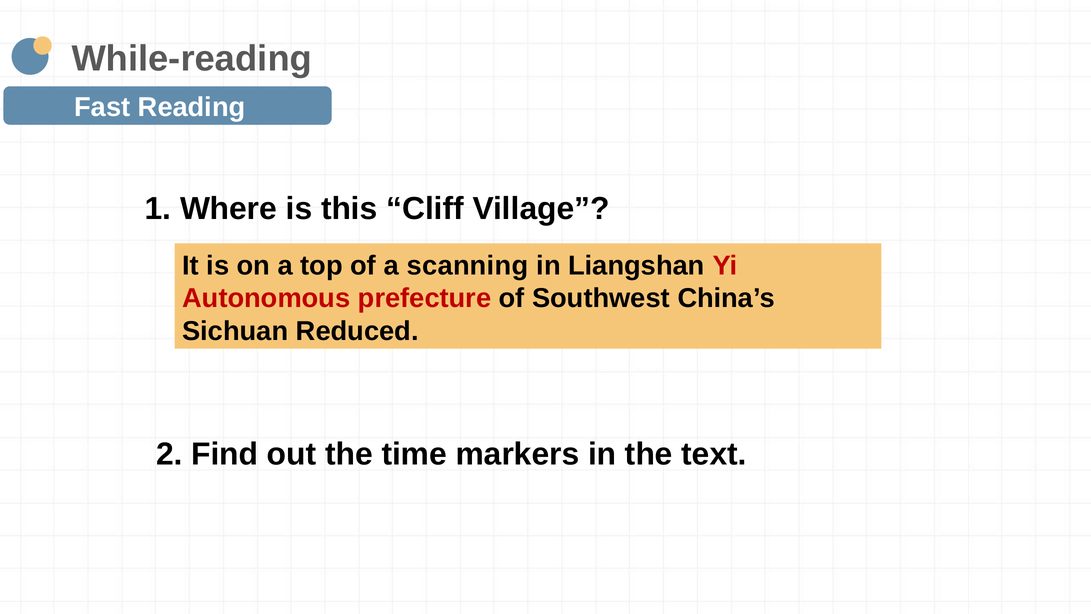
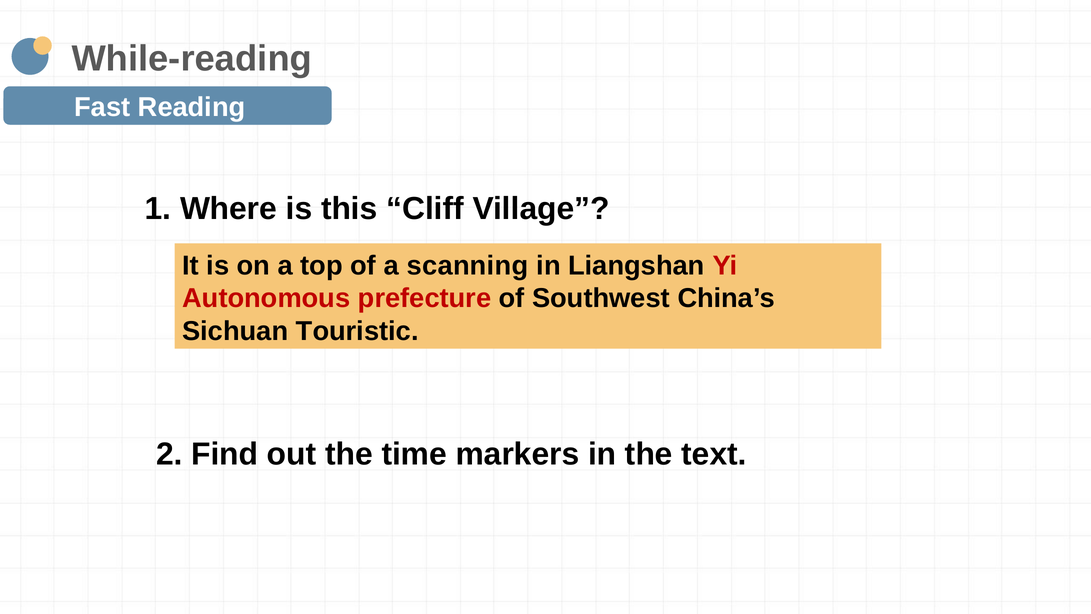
Reduced: Reduced -> Touristic
